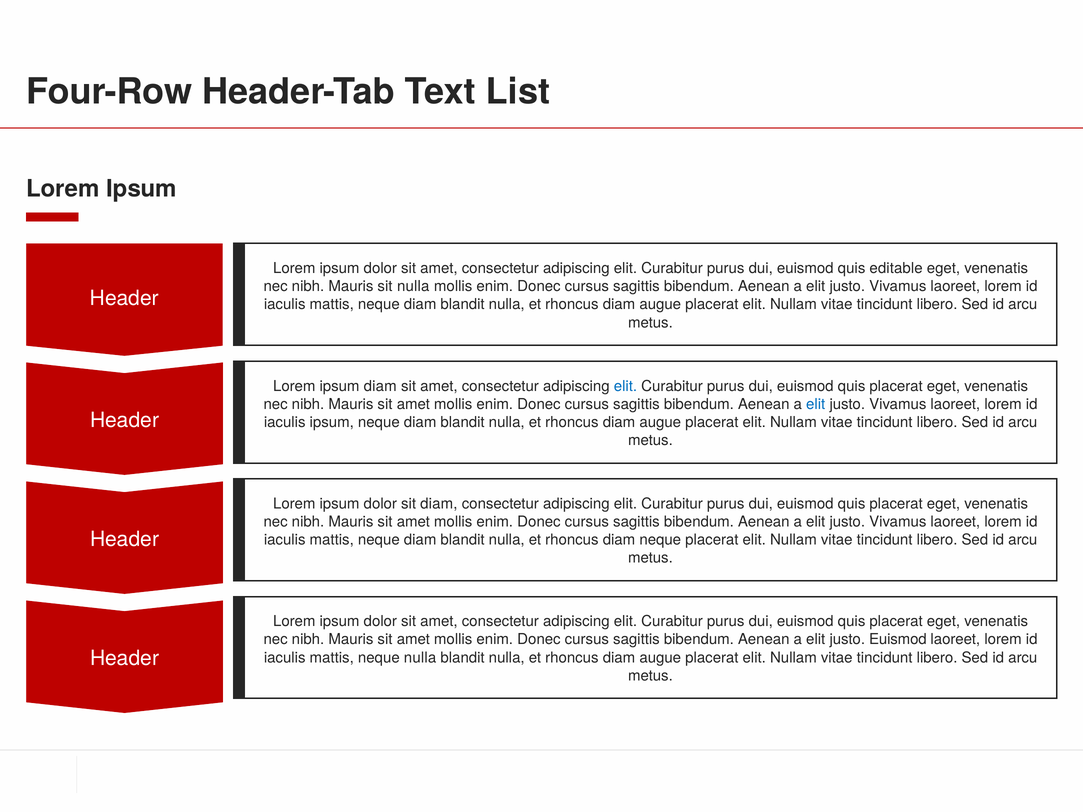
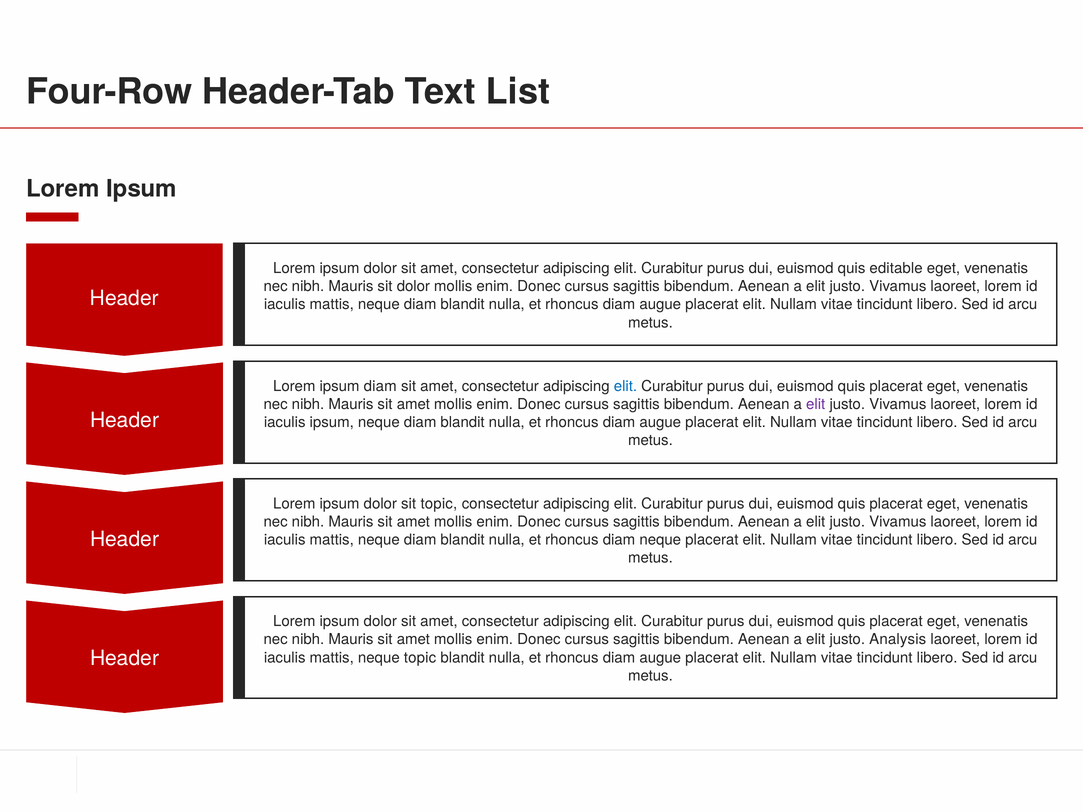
sit nulla: nulla -> dolor
elit at (816, 404) colour: blue -> purple
sit diam: diam -> topic
justo Euismod: Euismod -> Analysis
neque nulla: nulla -> topic
